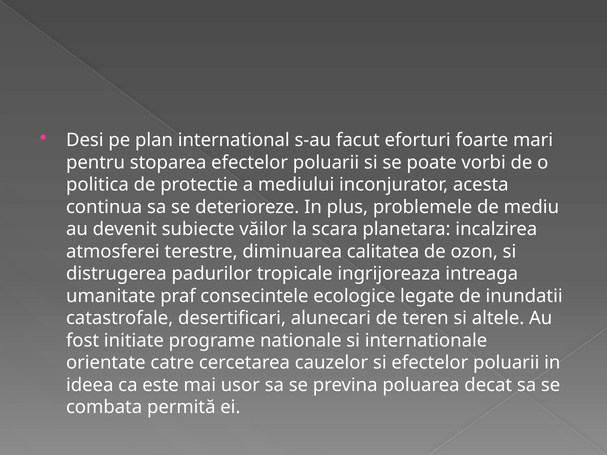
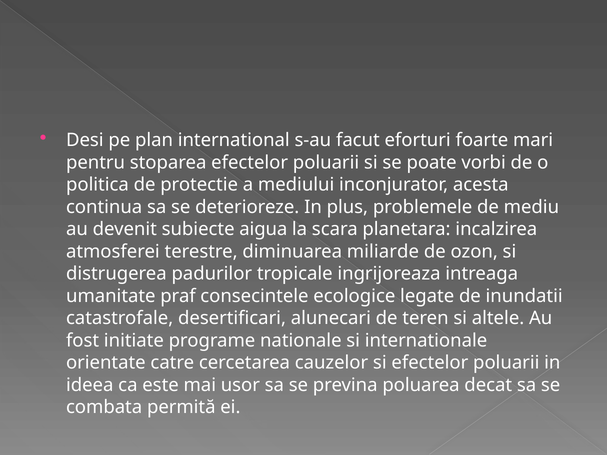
văilor: văilor -> aigua
calitatea: calitatea -> miliarde
